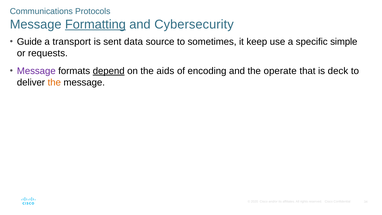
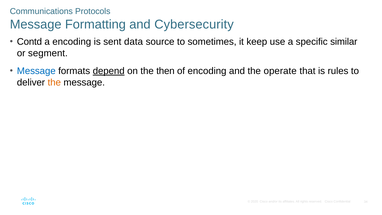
Formatting underline: present -> none
Guide: Guide -> Contd
a transport: transport -> encoding
simple: simple -> similar
requests: requests -> segment
Message at (36, 71) colour: purple -> blue
aids: aids -> then
deck: deck -> rules
